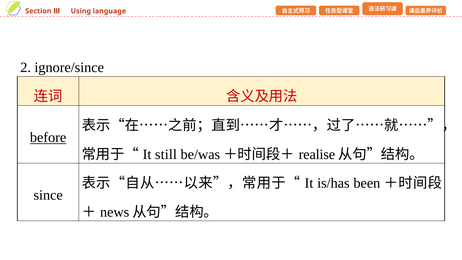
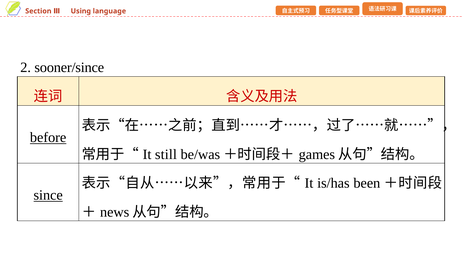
ignore/since: ignore/since -> sooner/since
realise: realise -> games
since underline: none -> present
